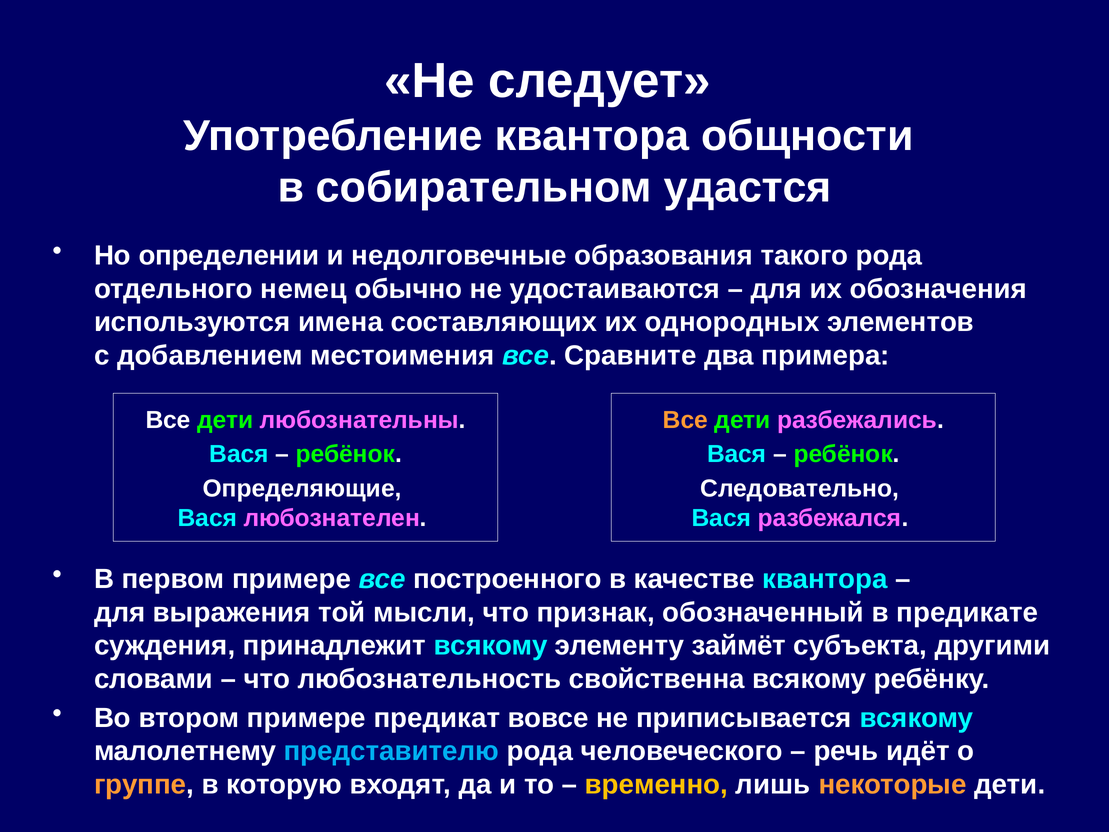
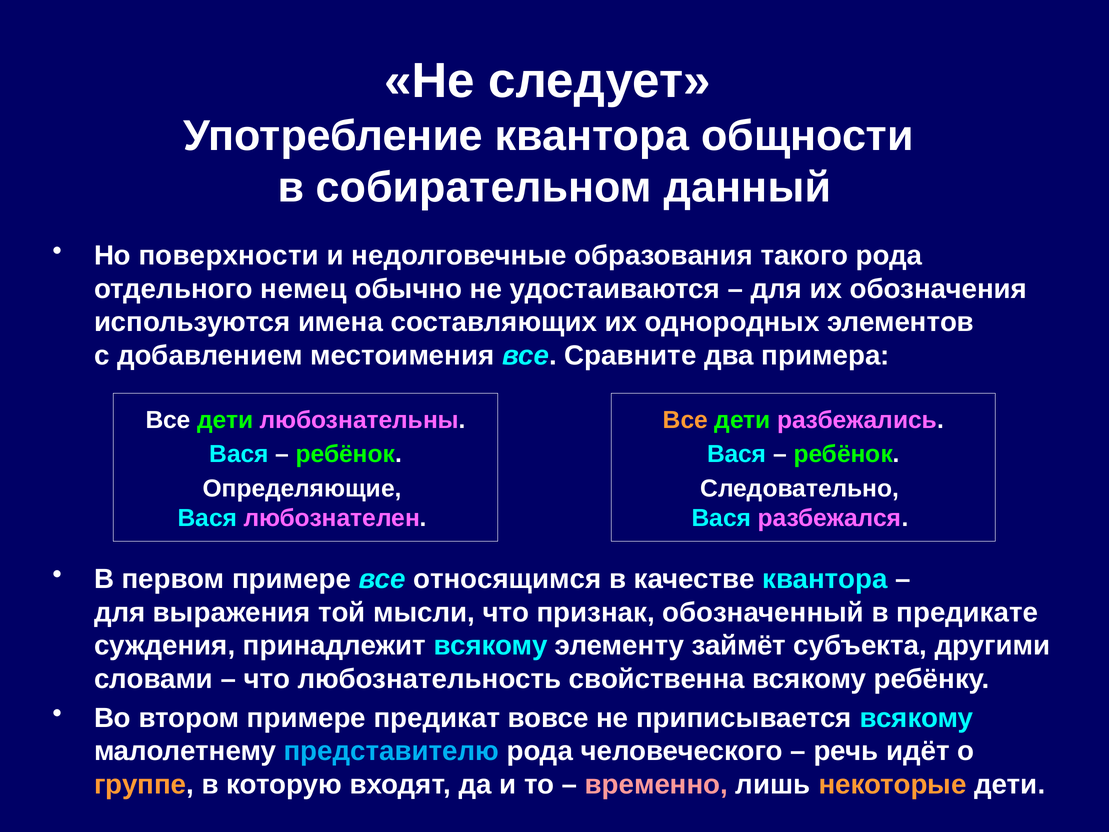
удастся: удастся -> данный
определении: определении -> поверхности
построенного: построенного -> относящимся
временно colour: yellow -> pink
